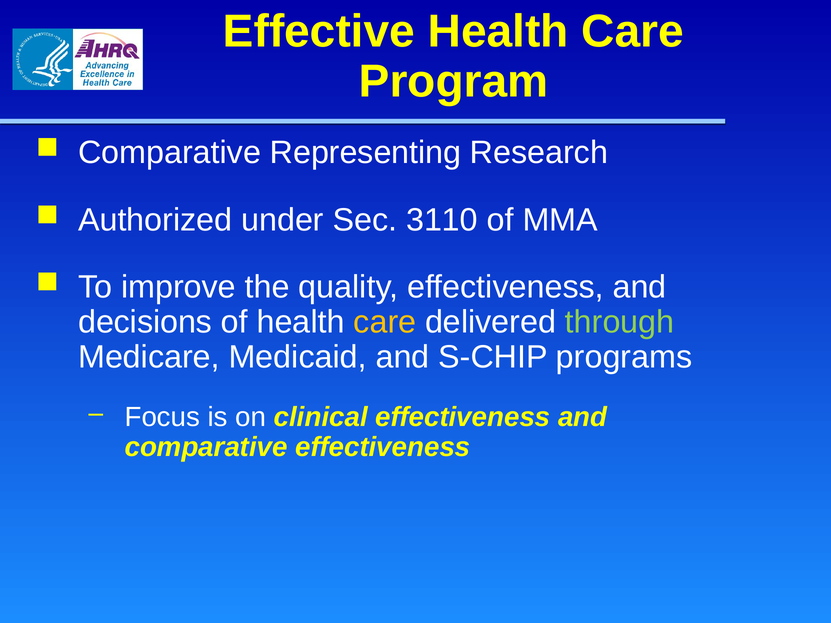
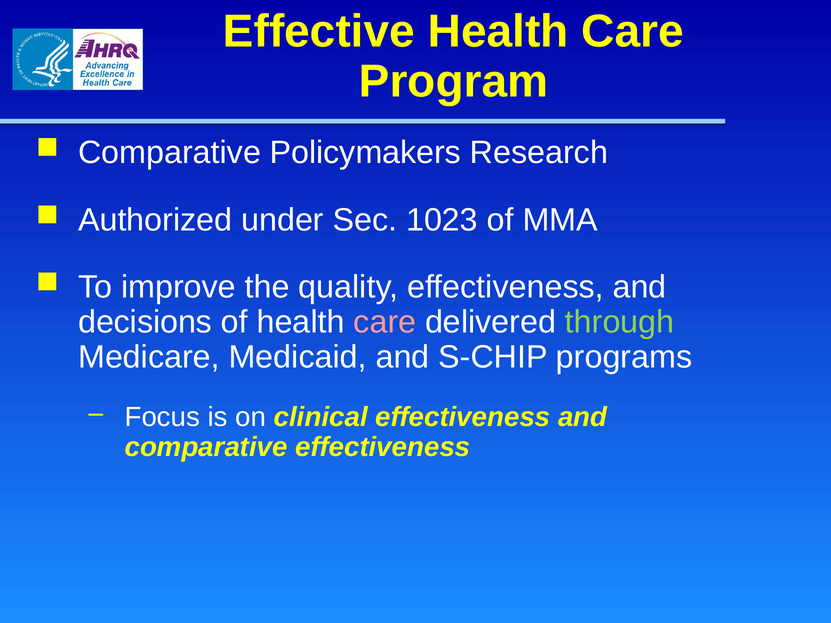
Representing: Representing -> Policymakers
3110: 3110 -> 1023
care at (385, 322) colour: yellow -> pink
